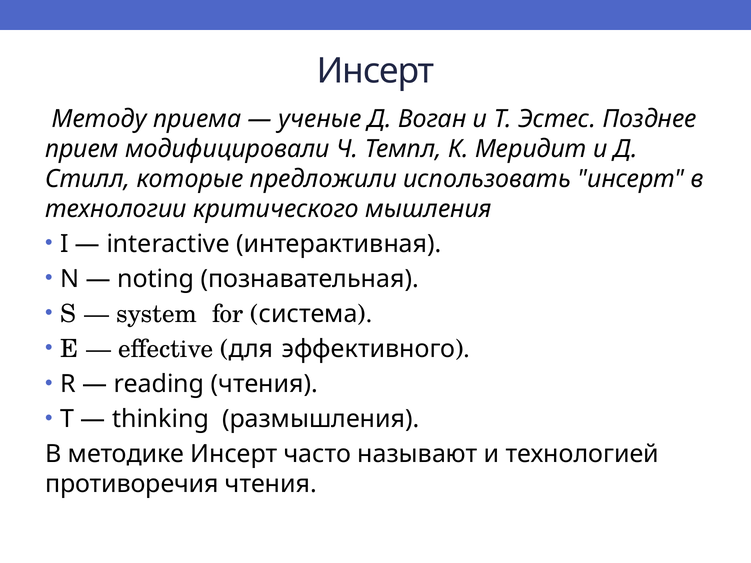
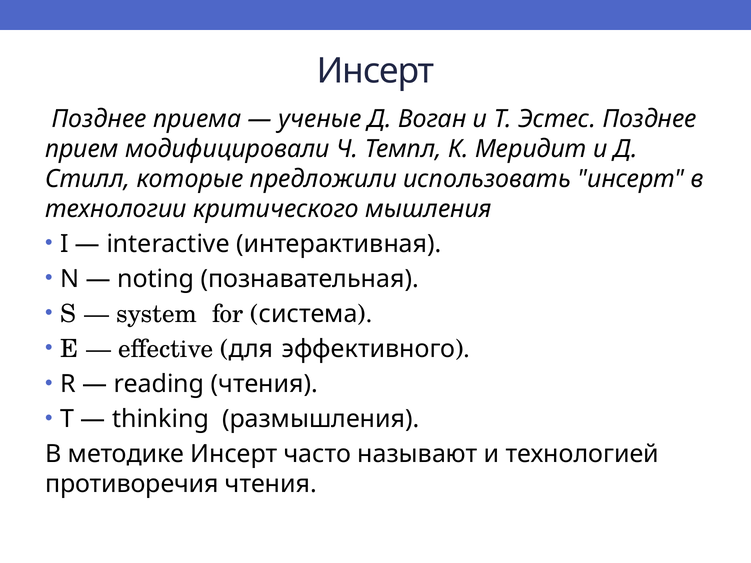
Методу at (99, 119): Методу -> Позднее
